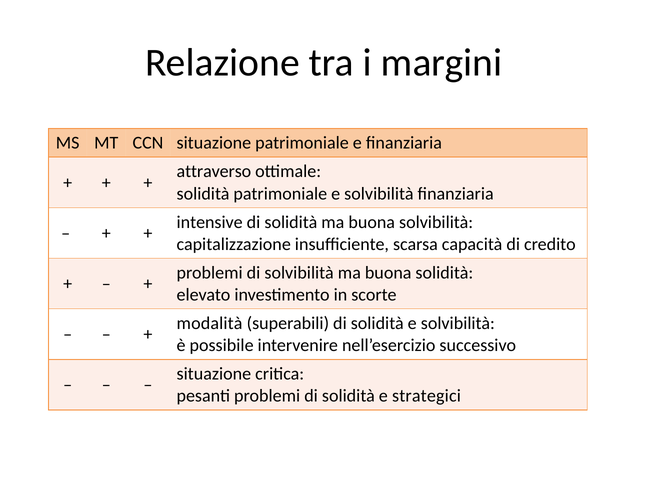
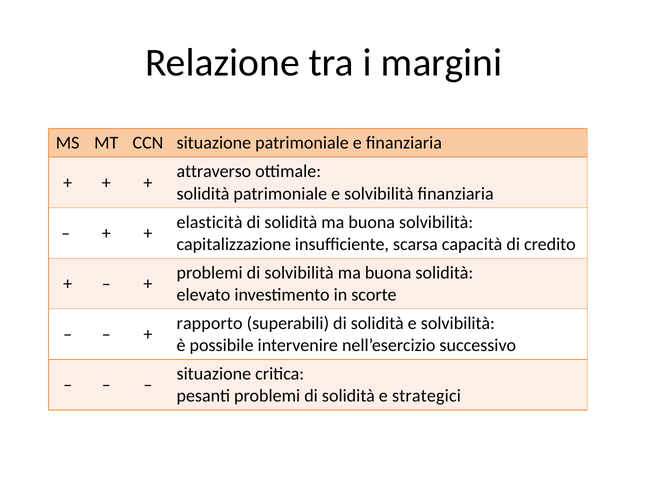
intensive: intensive -> elasticità
modalità: modalità -> rapporto
